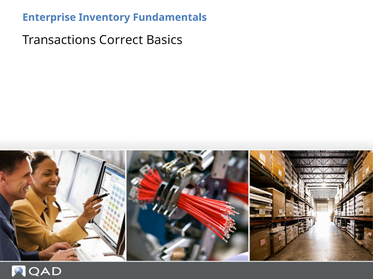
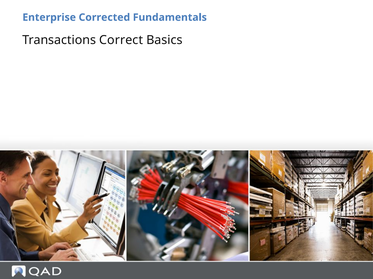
Inventory: Inventory -> Corrected
